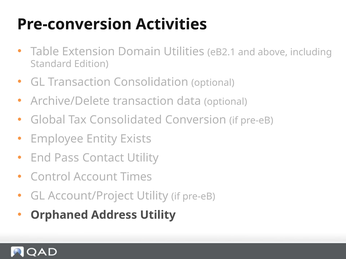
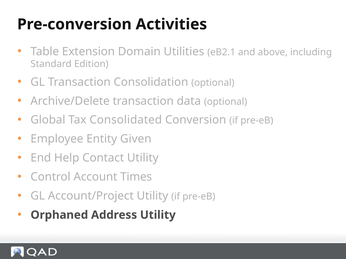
Exists: Exists -> Given
Pass: Pass -> Help
